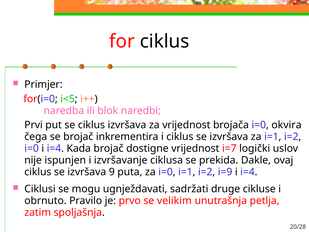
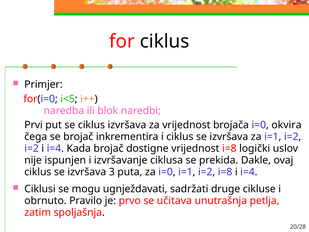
i=0 at (32, 148): i=0 -> i=2
vrijednost i=7: i=7 -> i=8
9: 9 -> 3
i=2 i=9: i=9 -> i=8
velikim: velikim -> učitava
